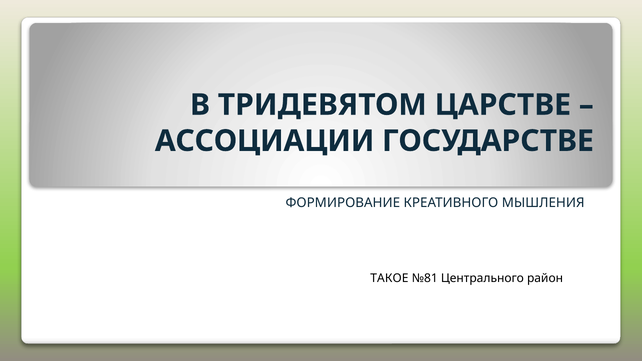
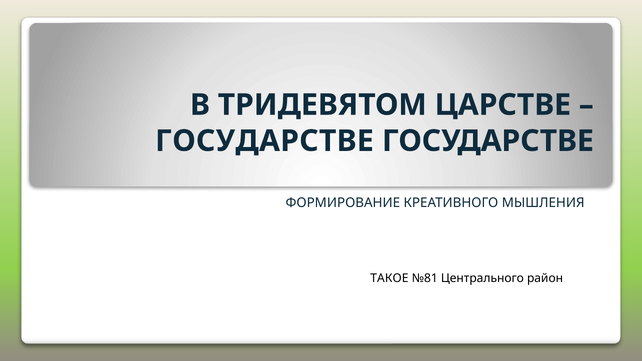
АССОЦИАЦИИ at (265, 141): АССОЦИАЦИИ -> ГОСУДАРСТВЕ
